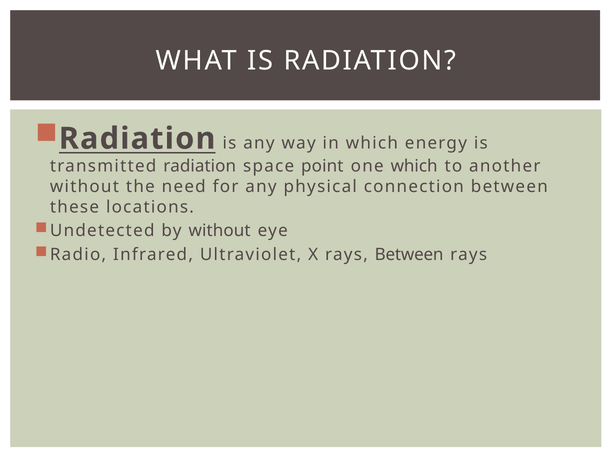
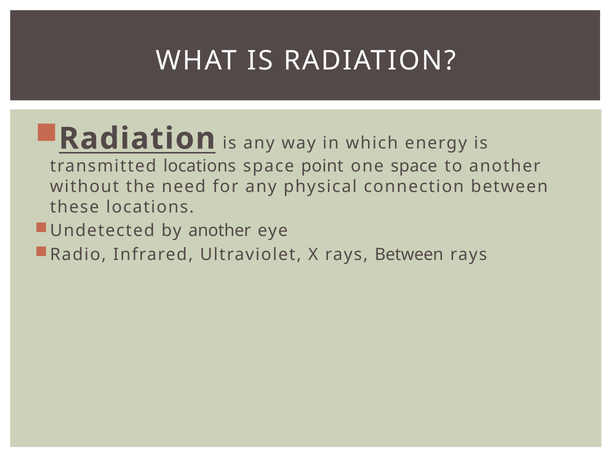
transmitted radiation: radiation -> locations
one which: which -> space
by without: without -> another
